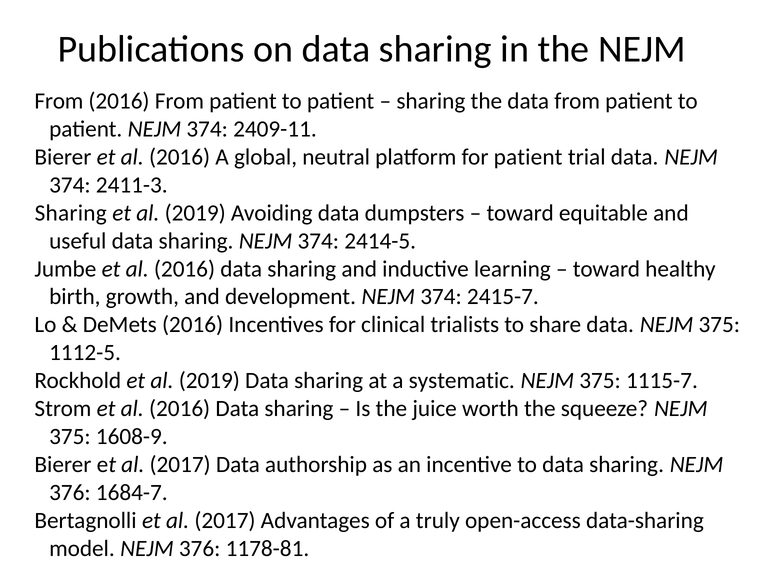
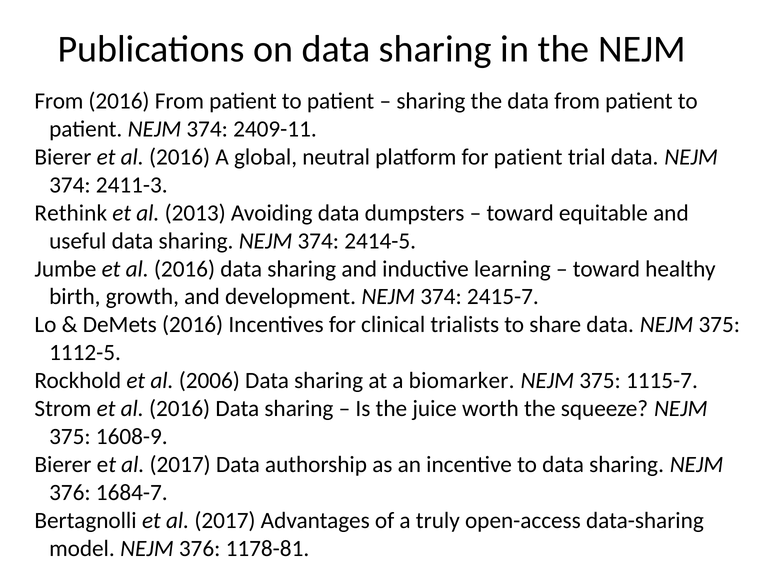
Sharing at (71, 213): Sharing -> Rethink
2019 at (195, 213): 2019 -> 2013
Rockhold et al 2019: 2019 -> 2006
systematic: systematic -> biomarker
